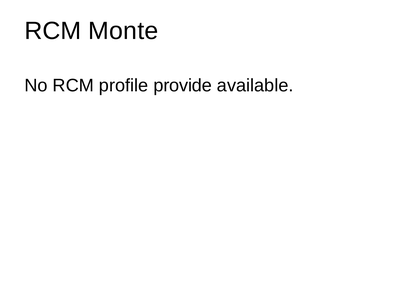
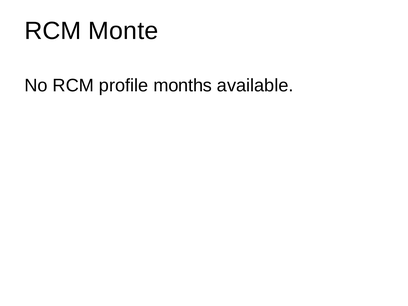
provide: provide -> months
